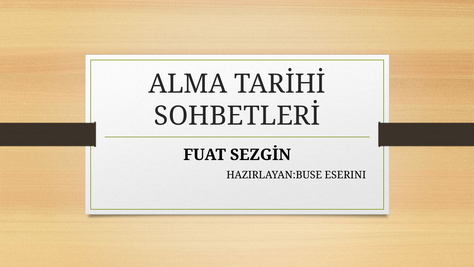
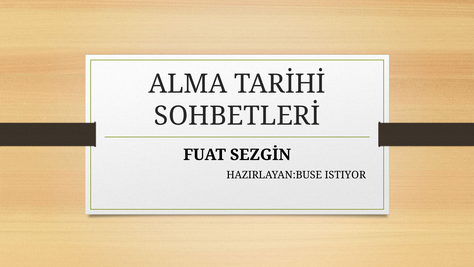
ESERINI: ESERINI -> ISTIYOR
